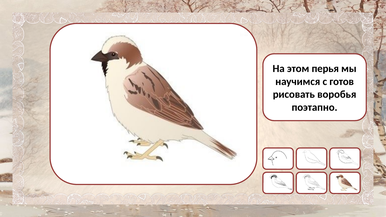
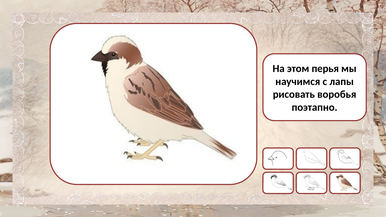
готов: готов -> лапы
